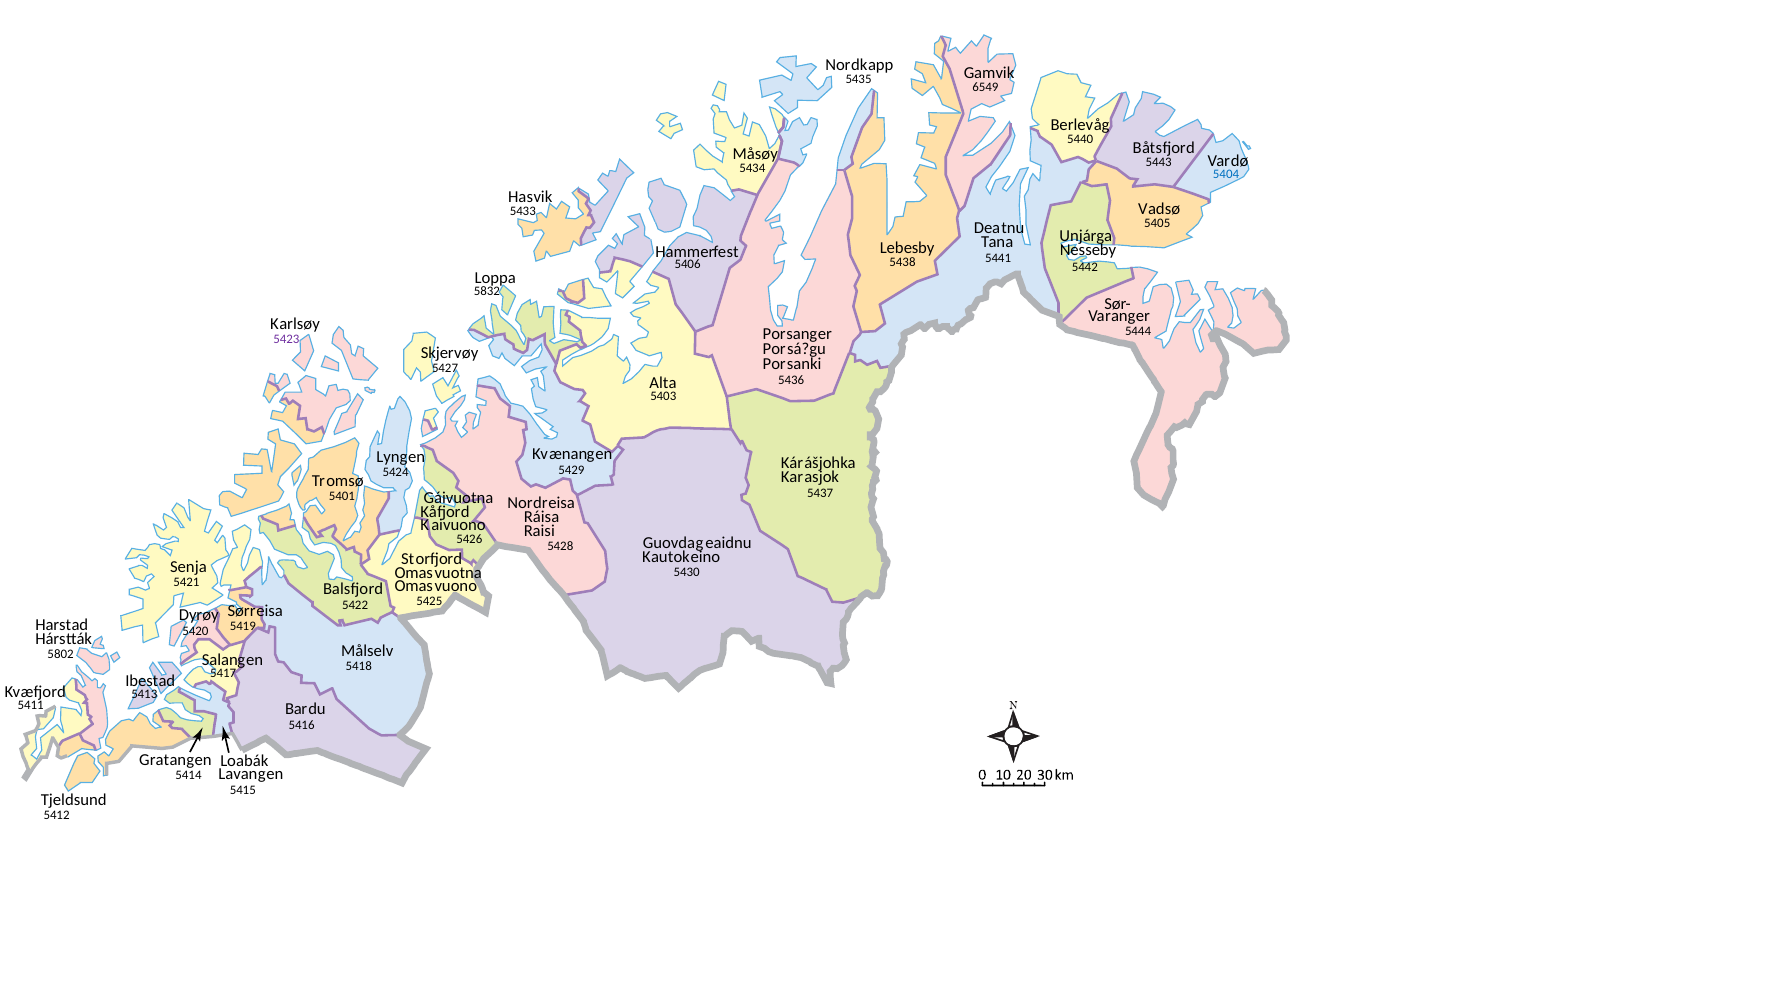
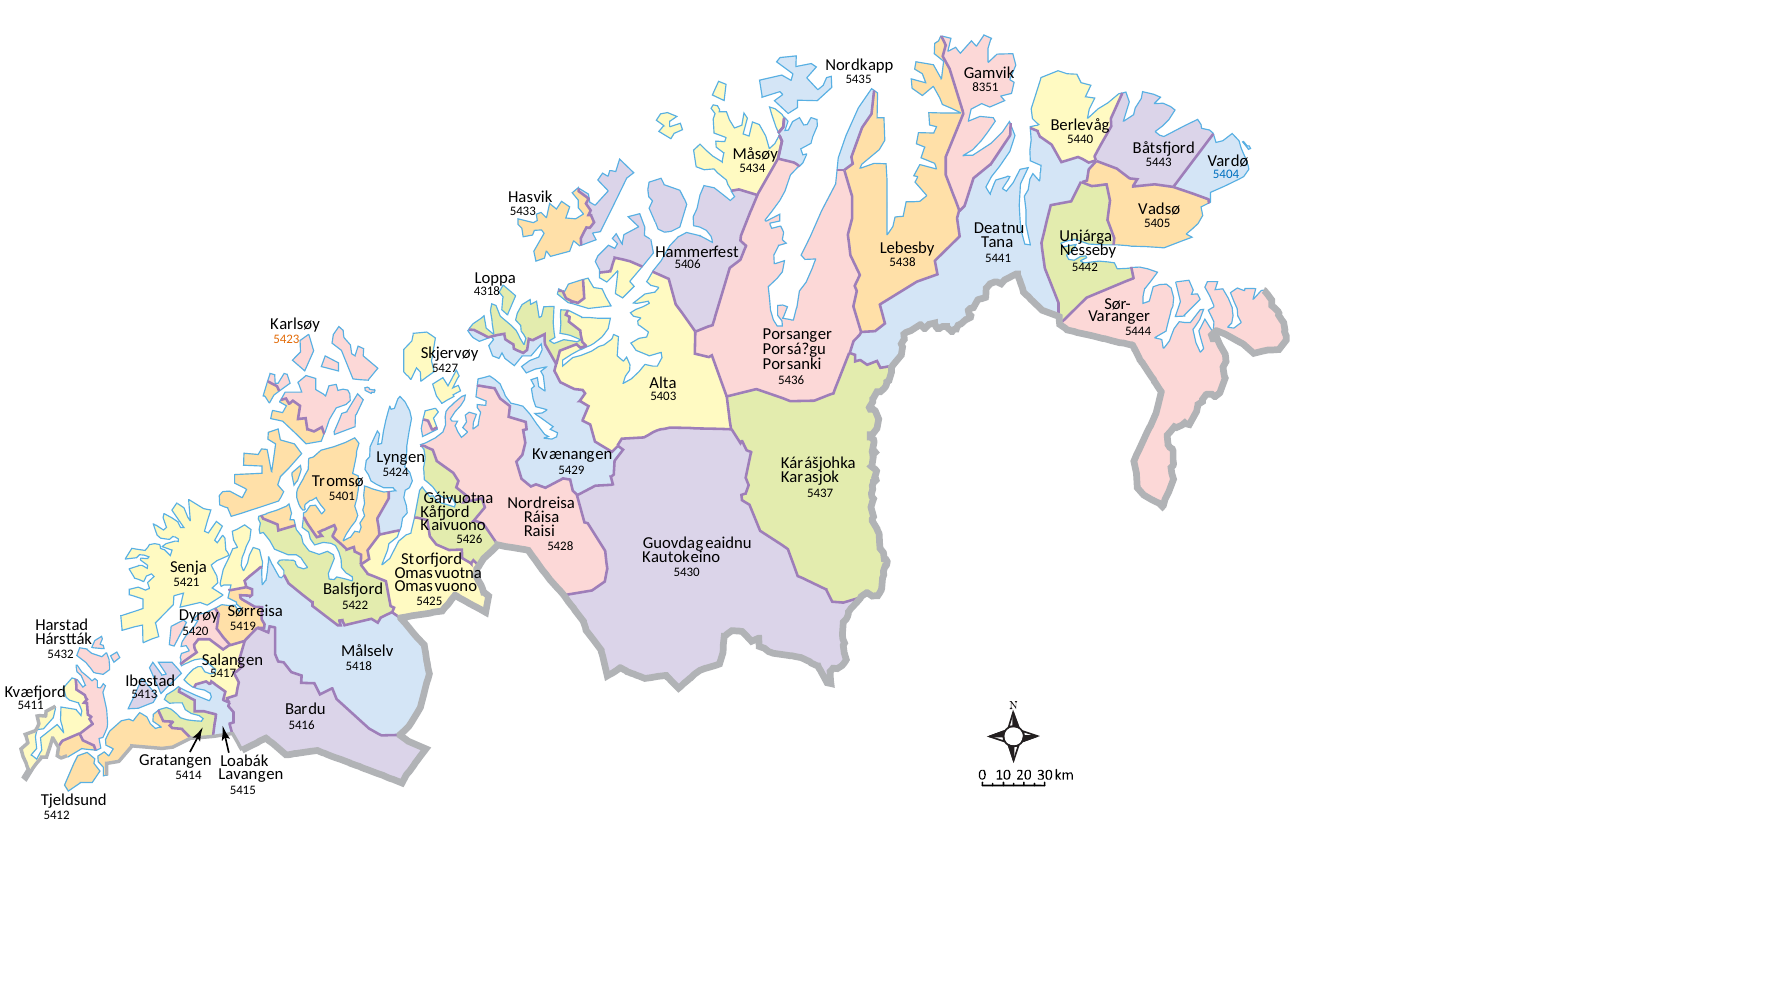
6549: 6549 -> 8351
5832: 5832 -> 4318
5423 colour: purple -> orange
5802: 5802 -> 5432
